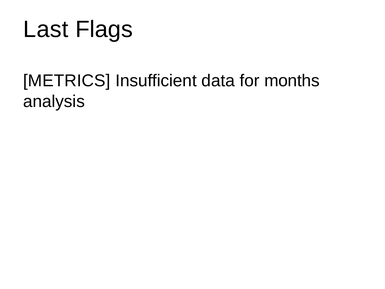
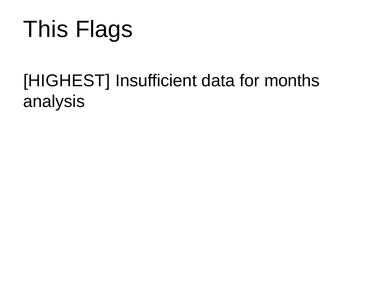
Last: Last -> This
METRICS: METRICS -> HIGHEST
